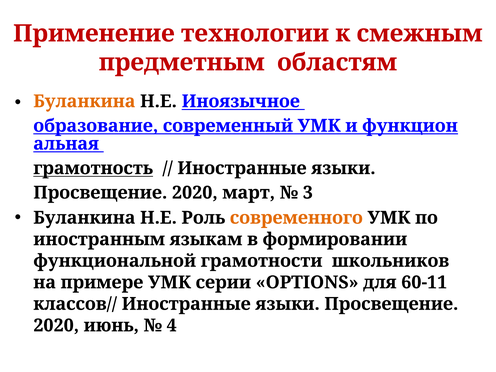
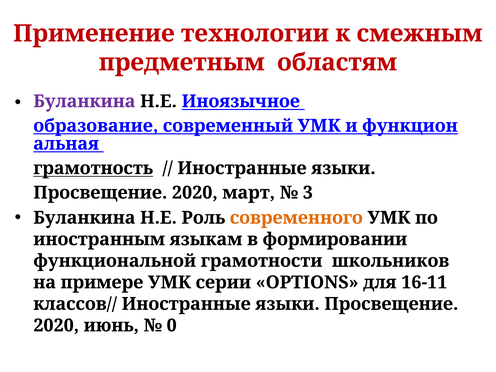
Буланкина at (84, 101) colour: orange -> purple
60-11: 60-11 -> 16-11
4: 4 -> 0
